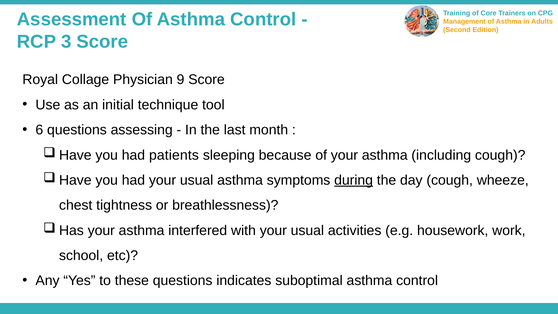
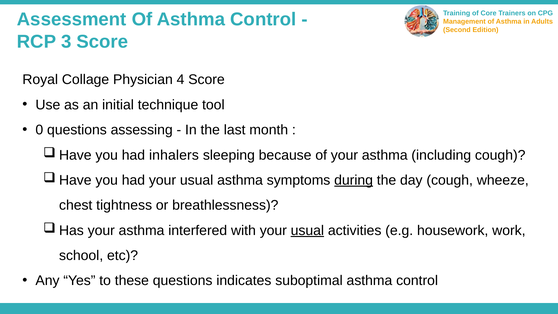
9: 9 -> 4
6: 6 -> 0
patients: patients -> inhalers
usual at (307, 230) underline: none -> present
